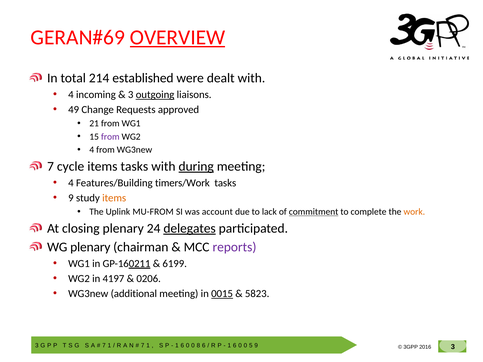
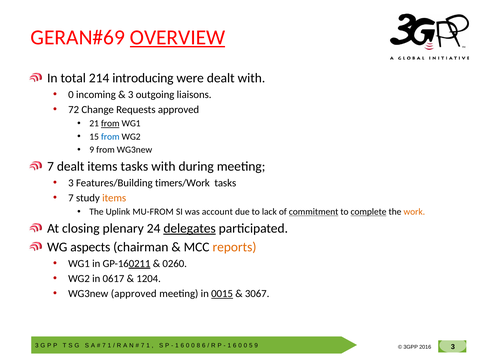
established: established -> introducing
4 at (71, 95): 4 -> 0
outgoing underline: present -> none
49: 49 -> 72
from at (110, 124) underline: none -> present
from at (110, 137) colour: purple -> blue
4 at (92, 150): 4 -> 9
7 cycle: cycle -> dealt
during underline: present -> none
4 at (71, 183): 4 -> 3
9 at (71, 198): 9 -> 7
complete underline: none -> present
WG plenary: plenary -> aspects
reports colour: purple -> orange
6199: 6199 -> 0260
4197: 4197 -> 0617
0206: 0206 -> 1204
WG3new additional: additional -> approved
5823: 5823 -> 3067
